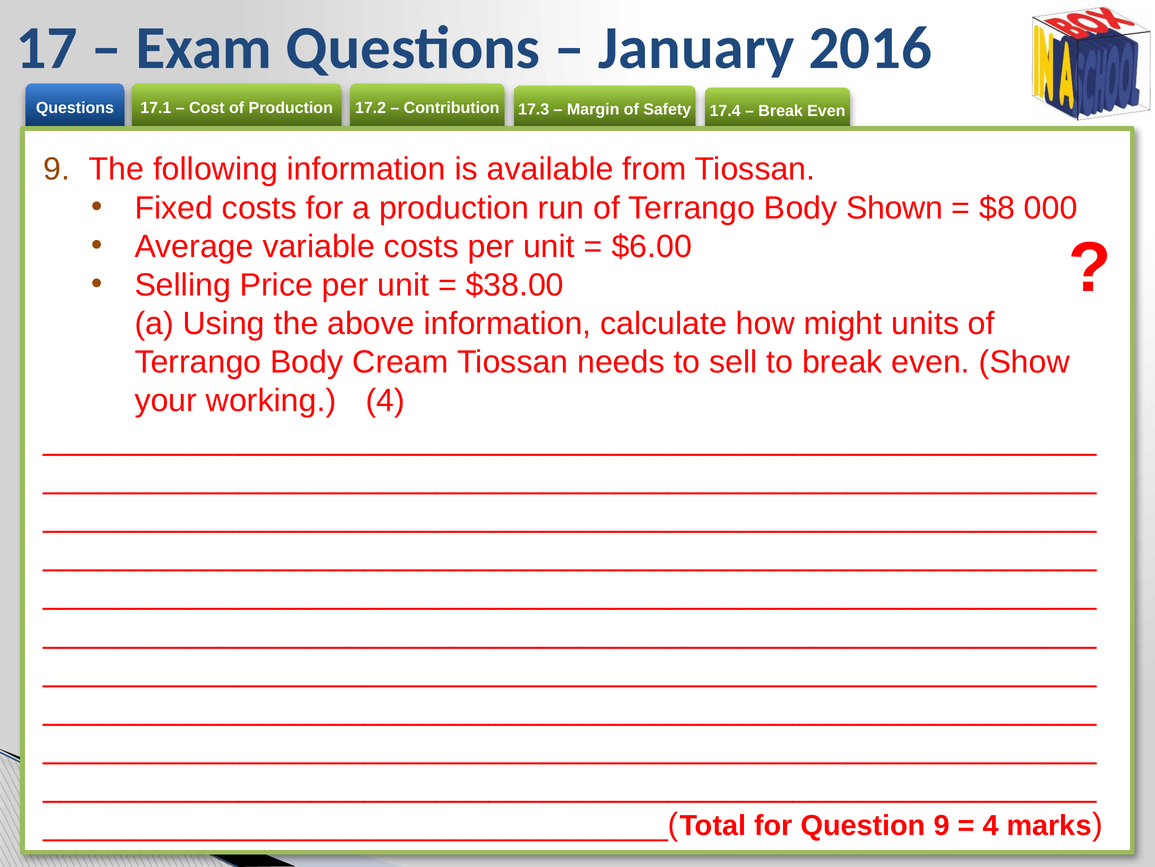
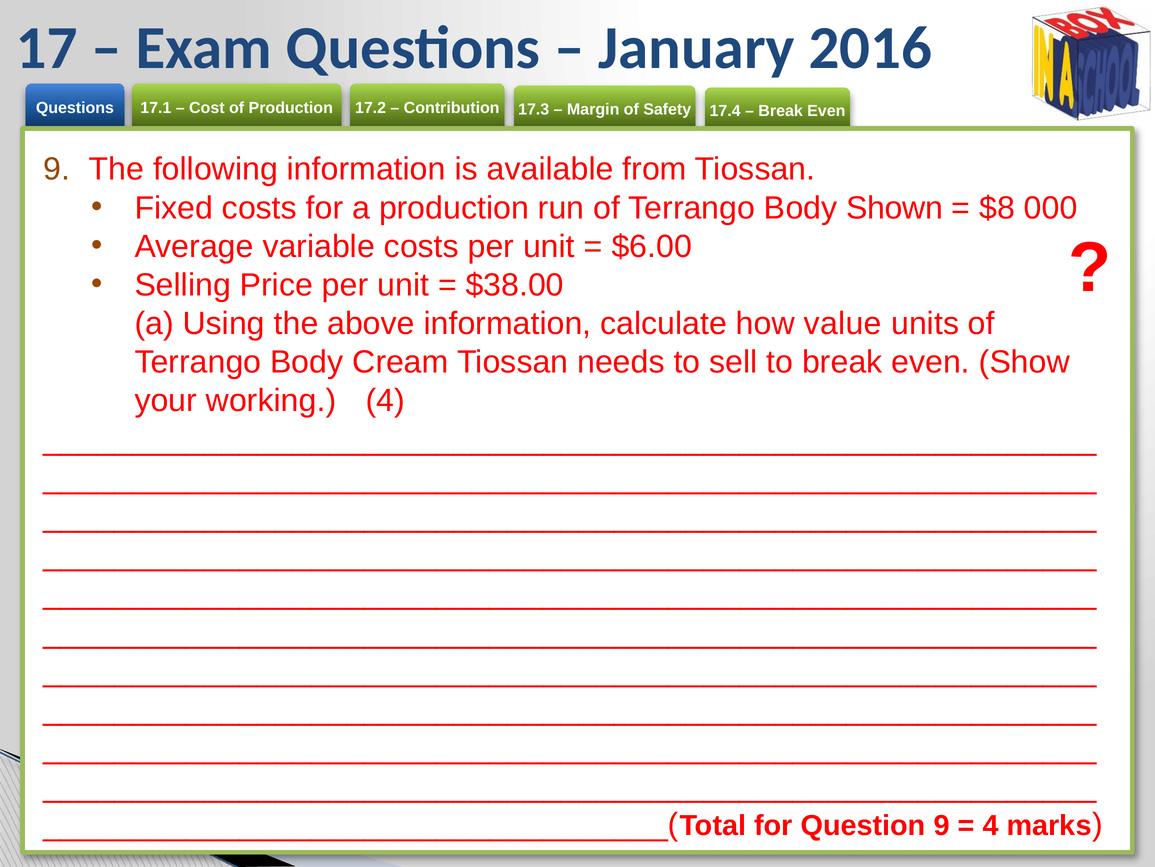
might: might -> value
